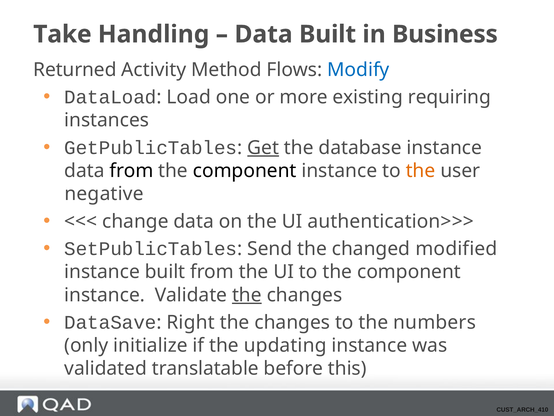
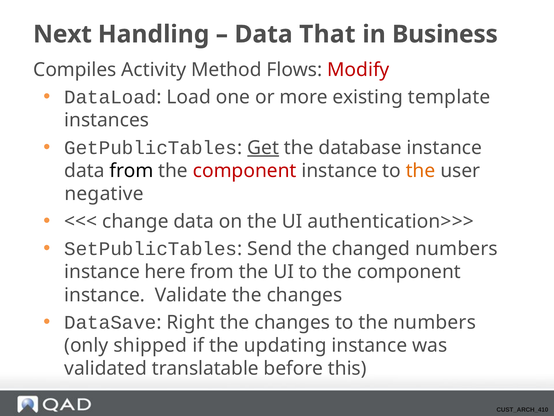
Take: Take -> Next
Data Built: Built -> That
Returned: Returned -> Compiles
Modify colour: blue -> red
requiring: requiring -> template
component at (245, 171) colour: black -> red
changed modified: modified -> numbers
instance built: built -> here
the at (247, 295) underline: present -> none
initialize: initialize -> shipped
